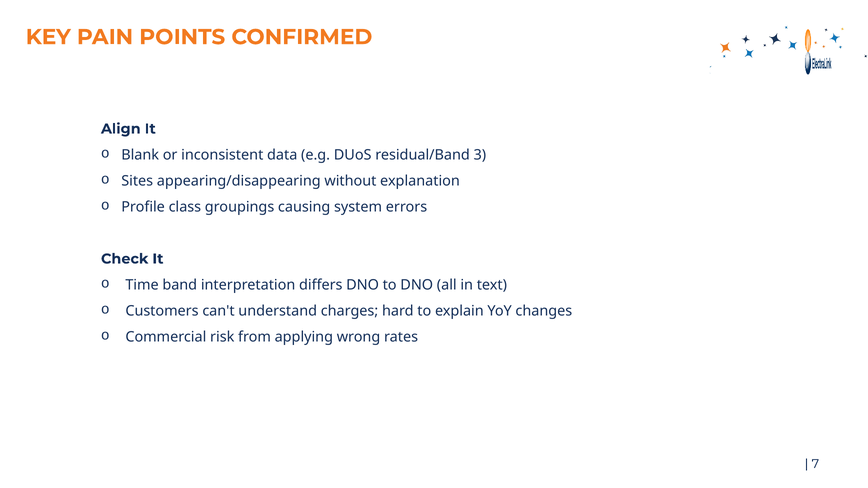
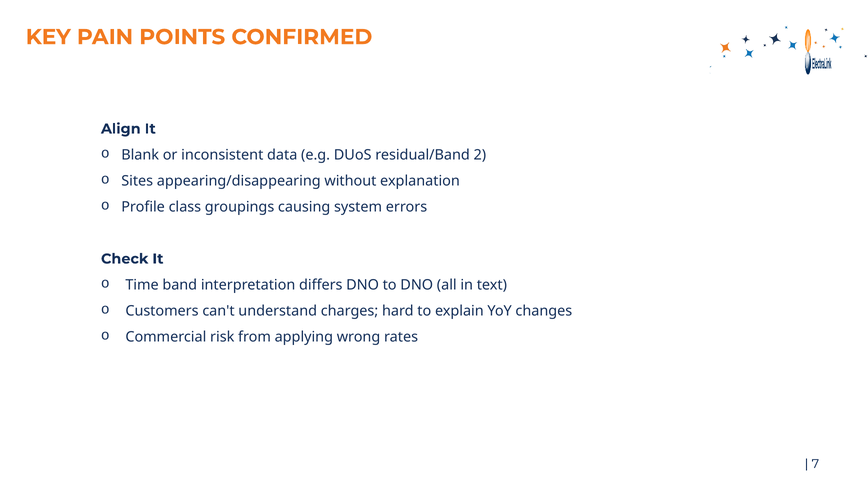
3: 3 -> 2
